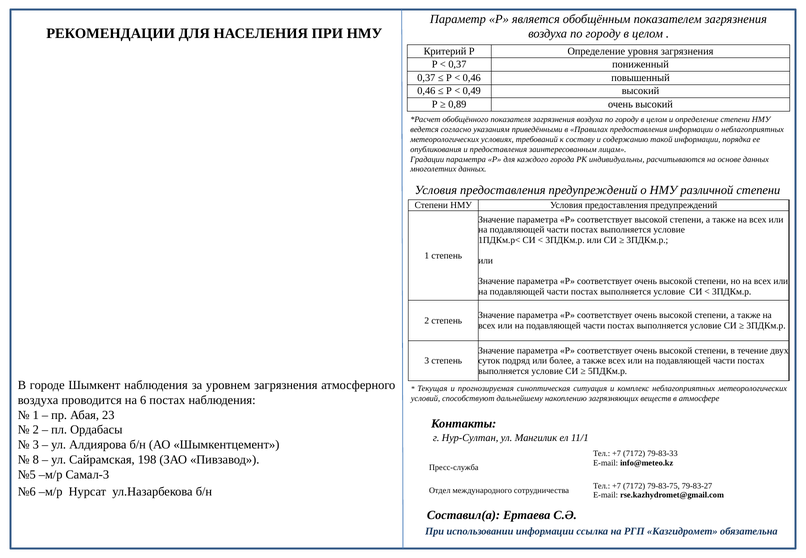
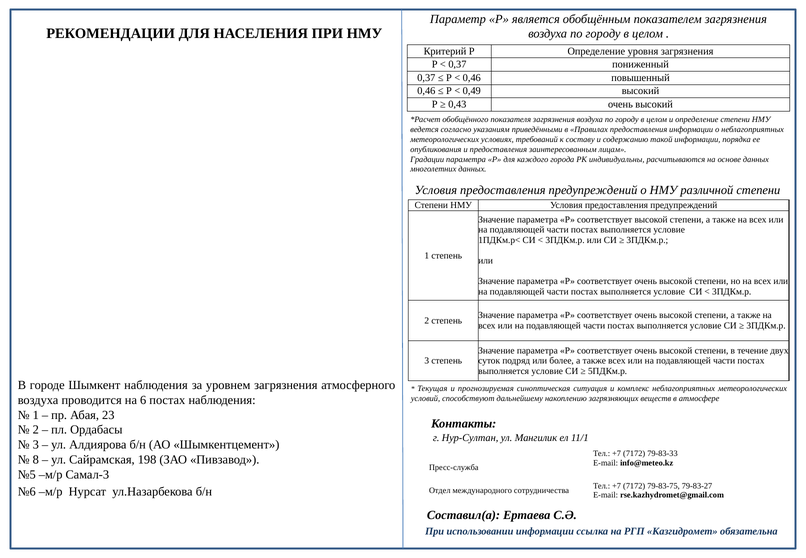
0,89: 0,89 -> 0,43
